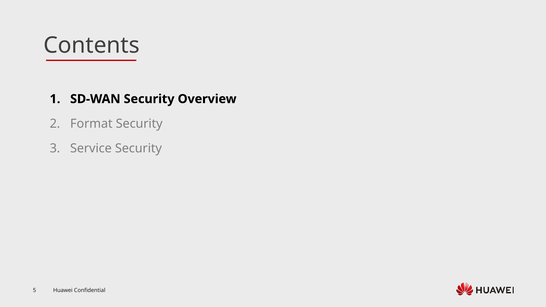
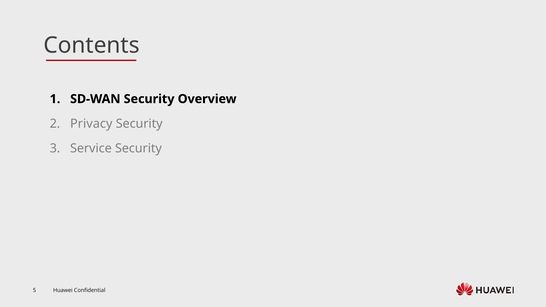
Format: Format -> Privacy
